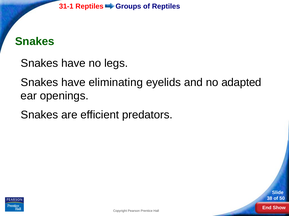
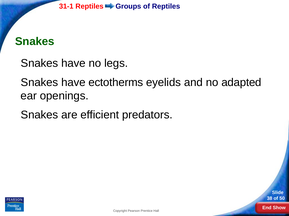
eliminating: eliminating -> ectotherms
